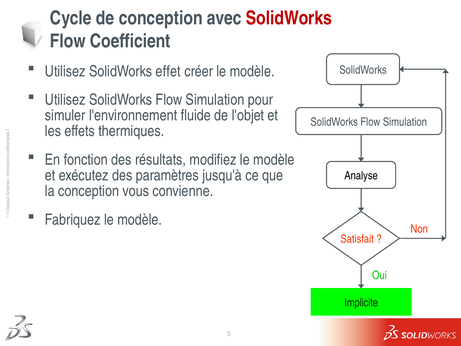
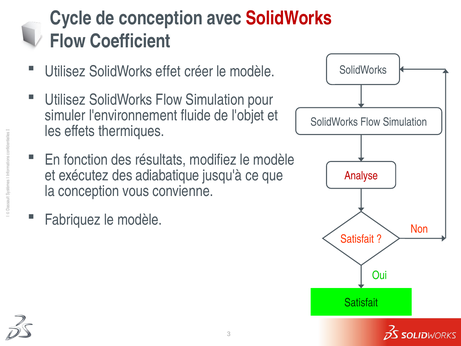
paramètres: paramètres -> adiabatique
Analyse colour: black -> red
Implicite at (361, 302): Implicite -> Satisfait
